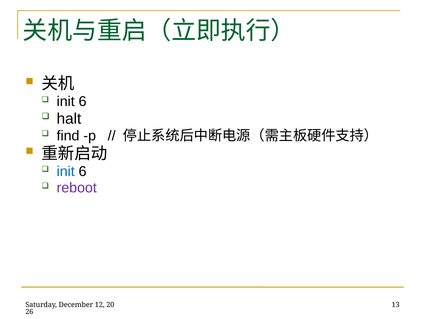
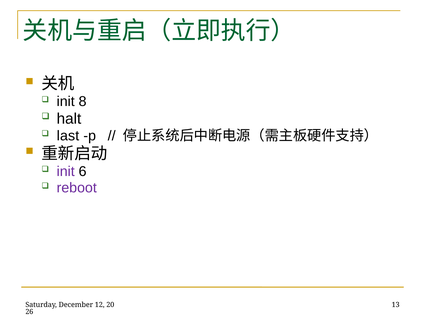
6 at (83, 101): 6 -> 8
find: find -> last
init at (66, 171) colour: blue -> purple
